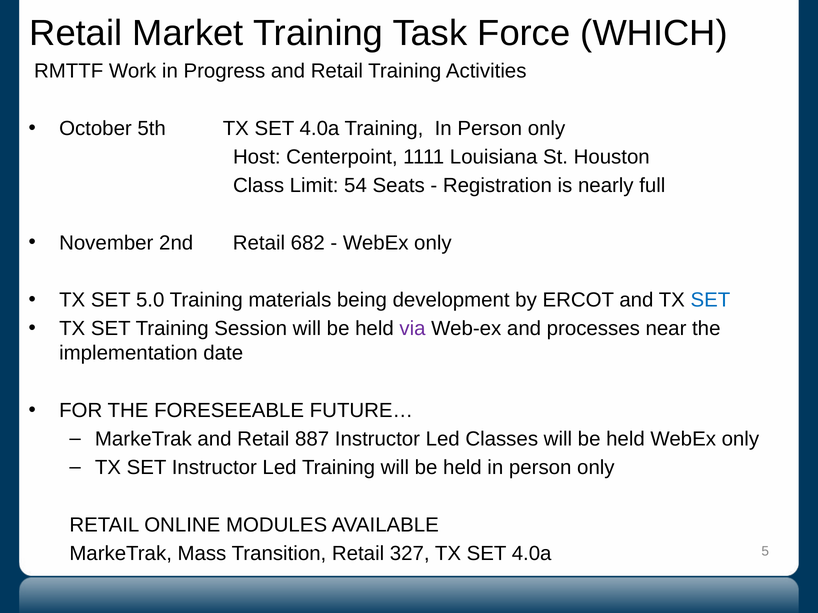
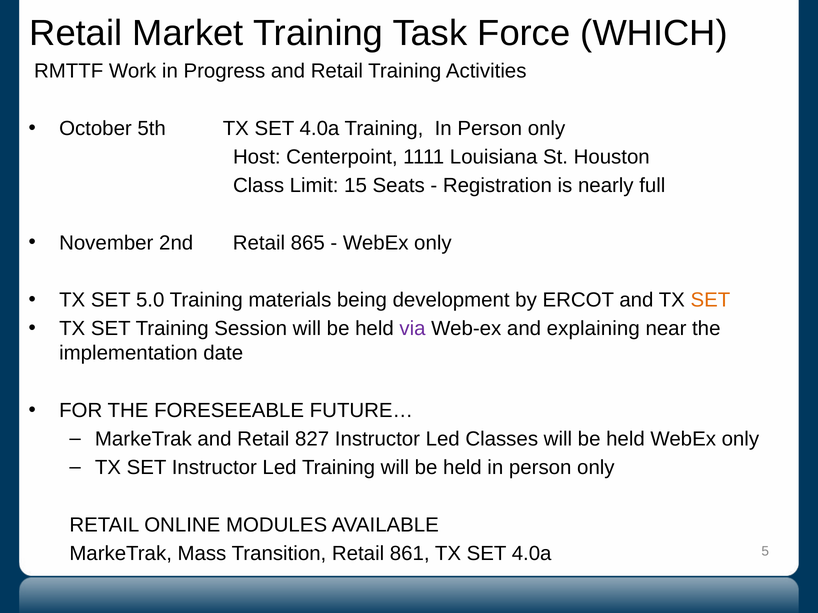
54: 54 -> 15
682: 682 -> 865
SET at (710, 300) colour: blue -> orange
processes: processes -> explaining
887: 887 -> 827
327: 327 -> 861
